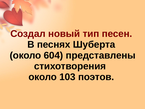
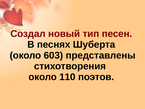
604: 604 -> 603
103: 103 -> 110
